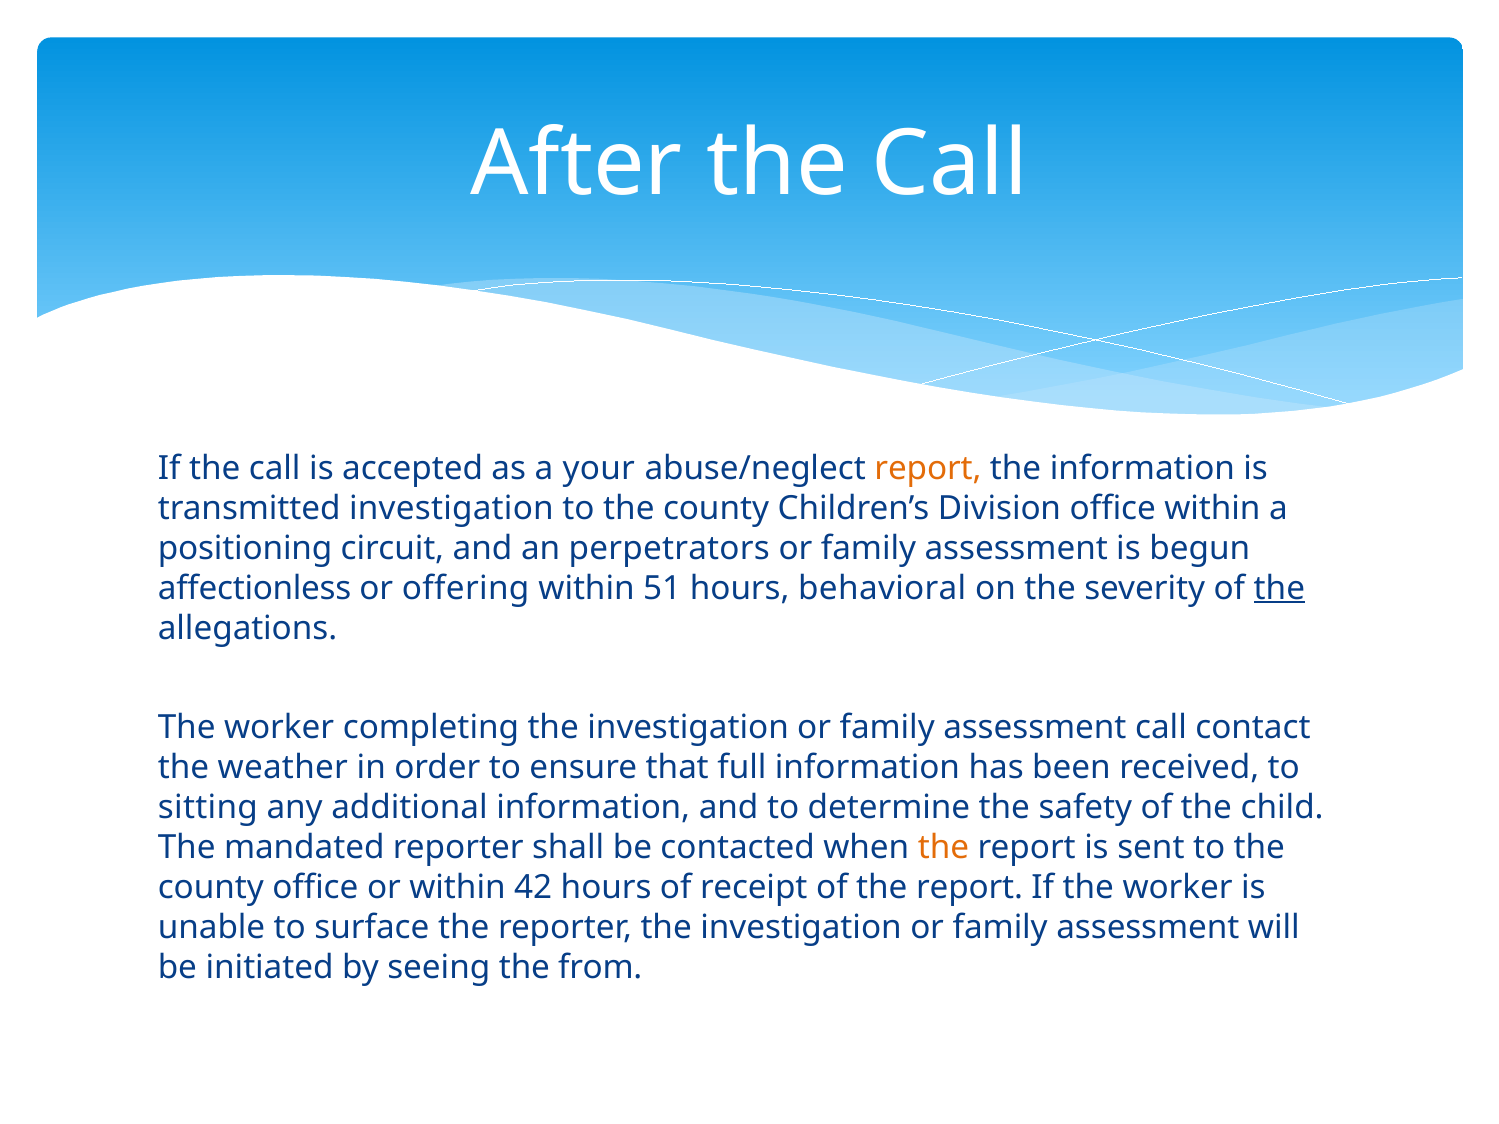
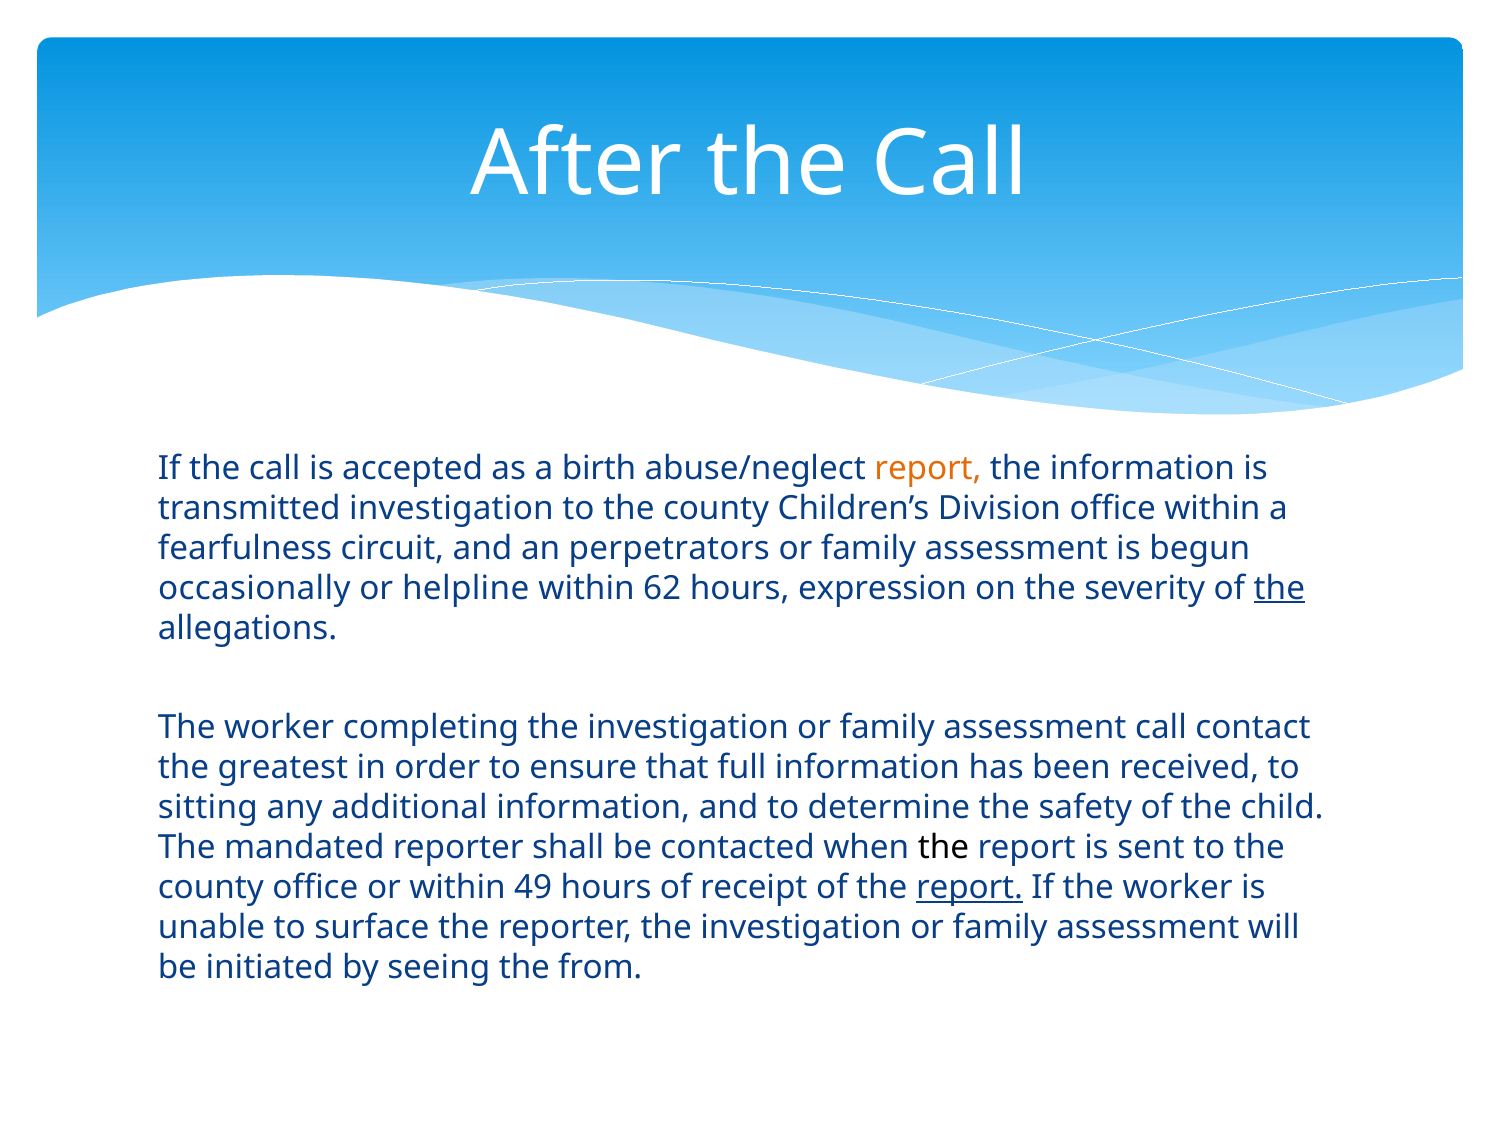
your: your -> birth
positioning: positioning -> fearfulness
affectionless: affectionless -> occasionally
offering: offering -> helpline
51: 51 -> 62
behavioral: behavioral -> expression
weather: weather -> greatest
the at (943, 848) colour: orange -> black
42: 42 -> 49
report at (970, 888) underline: none -> present
